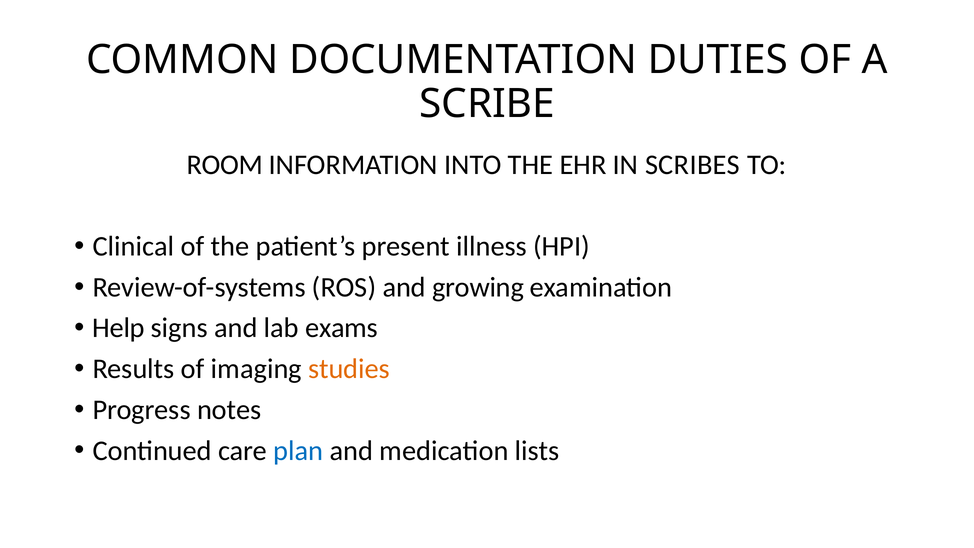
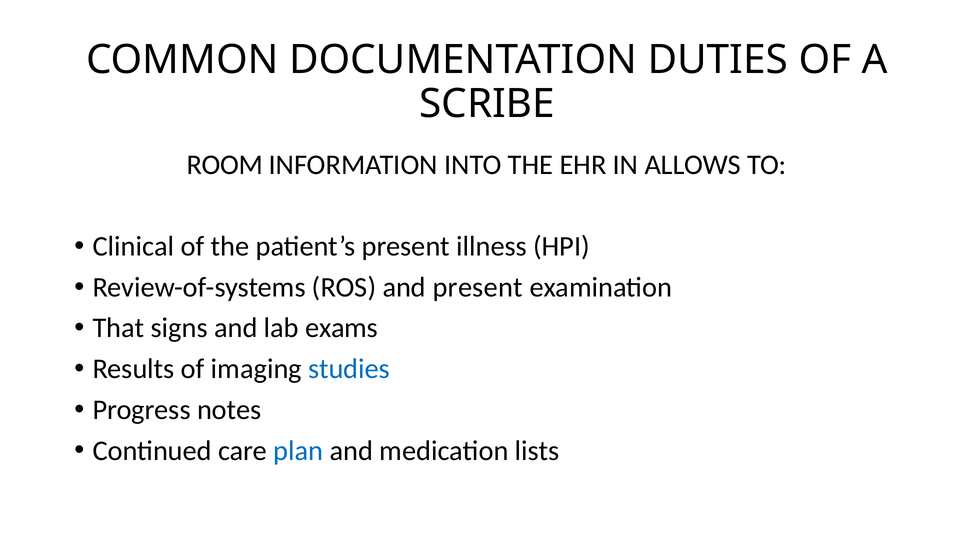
SCRIBES: SCRIBES -> ALLOWS
and growing: growing -> present
Help: Help -> That
studies colour: orange -> blue
